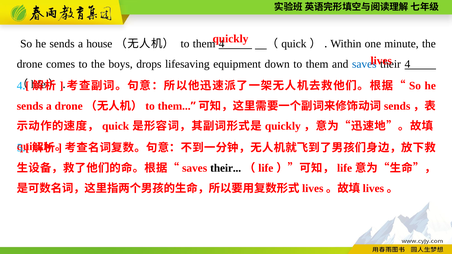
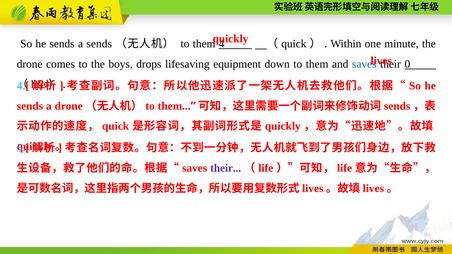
a house: house -> sends
4 at (407, 64): 4 -> 0
their at (226, 168) colour: black -> purple
